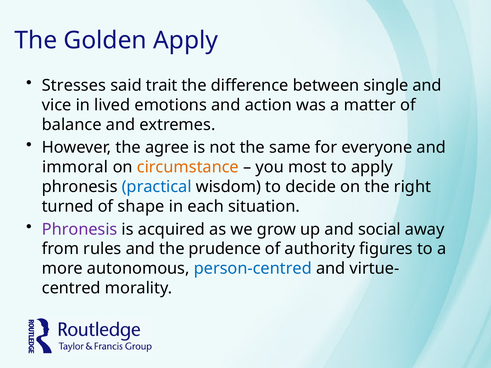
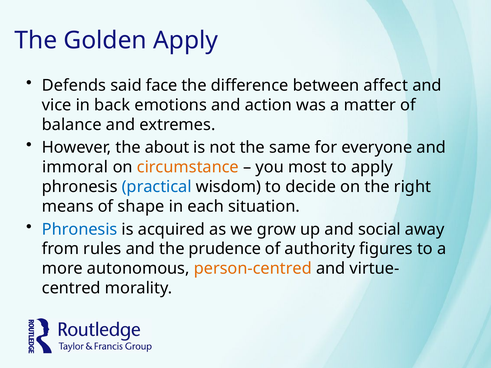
Stresses: Stresses -> Defends
trait: trait -> face
single: single -> affect
lived: lived -> back
agree: agree -> about
turned: turned -> means
Phronesis at (80, 229) colour: purple -> blue
person-centred colour: blue -> orange
